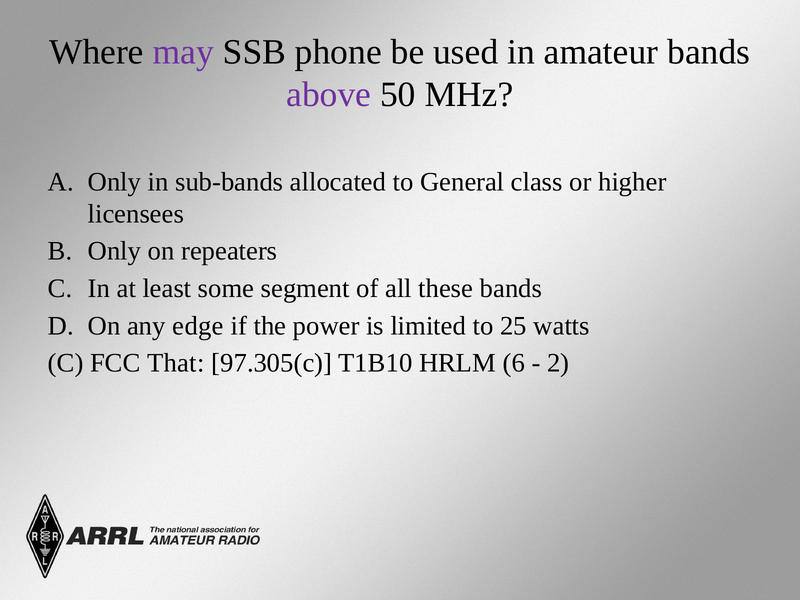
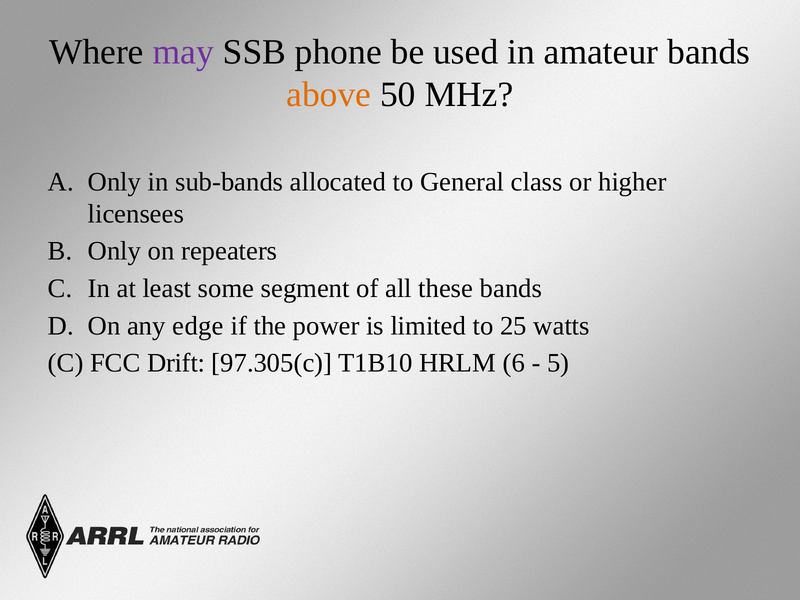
above colour: purple -> orange
That: That -> Drift
2: 2 -> 5
